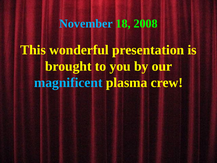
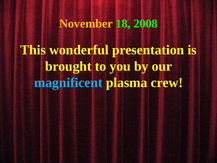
November colour: light blue -> yellow
